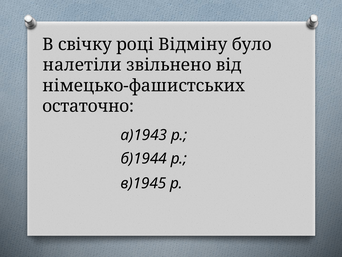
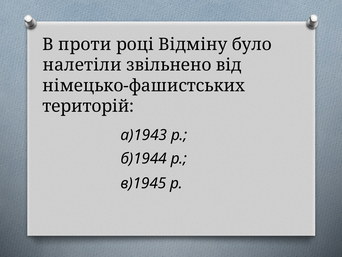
свічку: свічку -> проти
остаточно: остаточно -> територій
